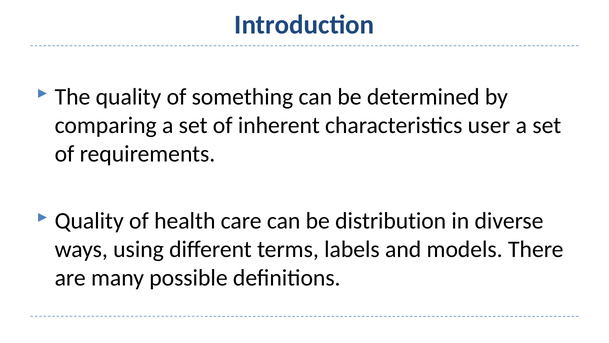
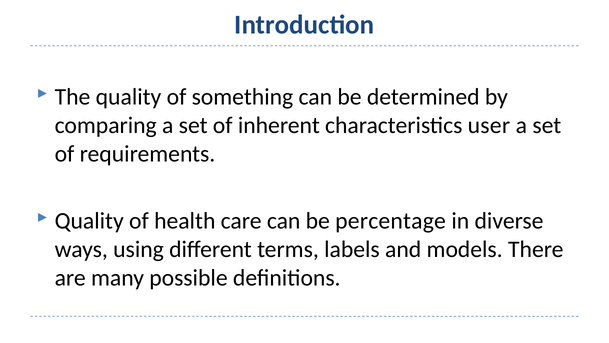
distribution: distribution -> percentage
